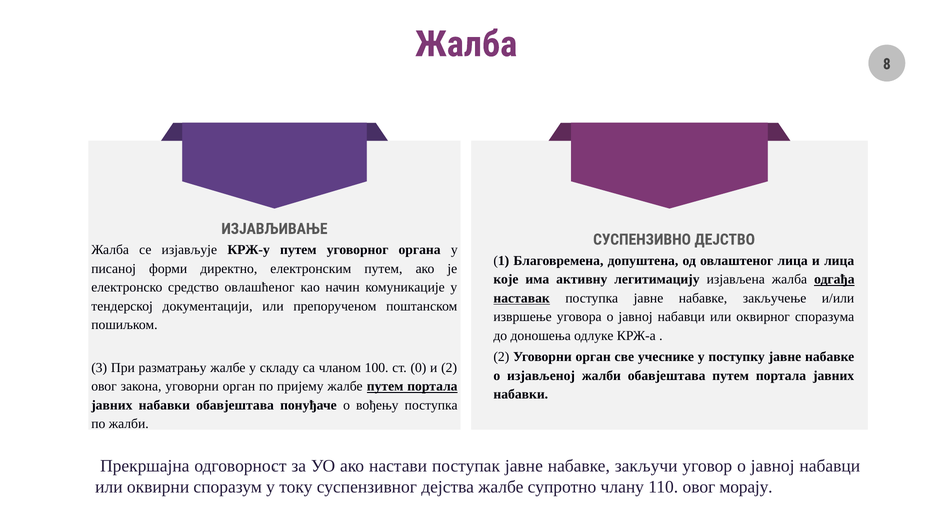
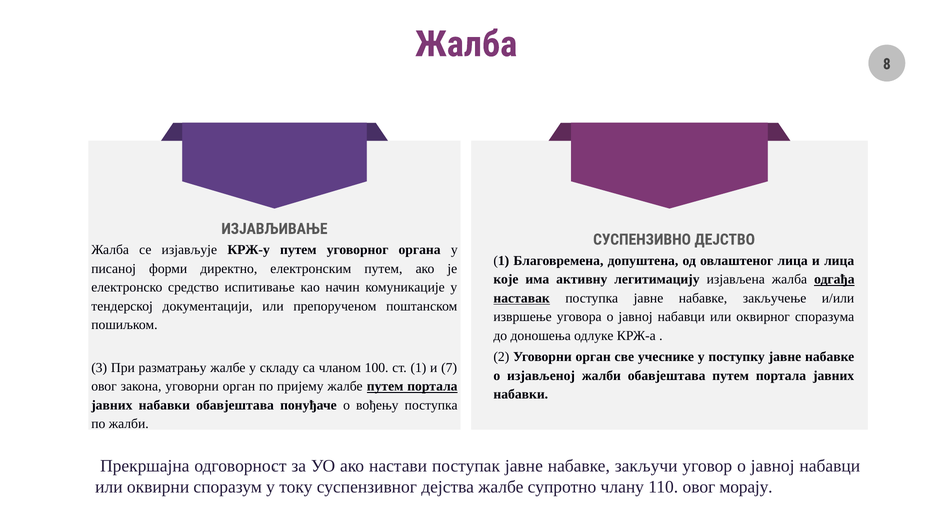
овлашћеног: овлашћеног -> испитивање
ст 0: 0 -> 1
и 2: 2 -> 7
